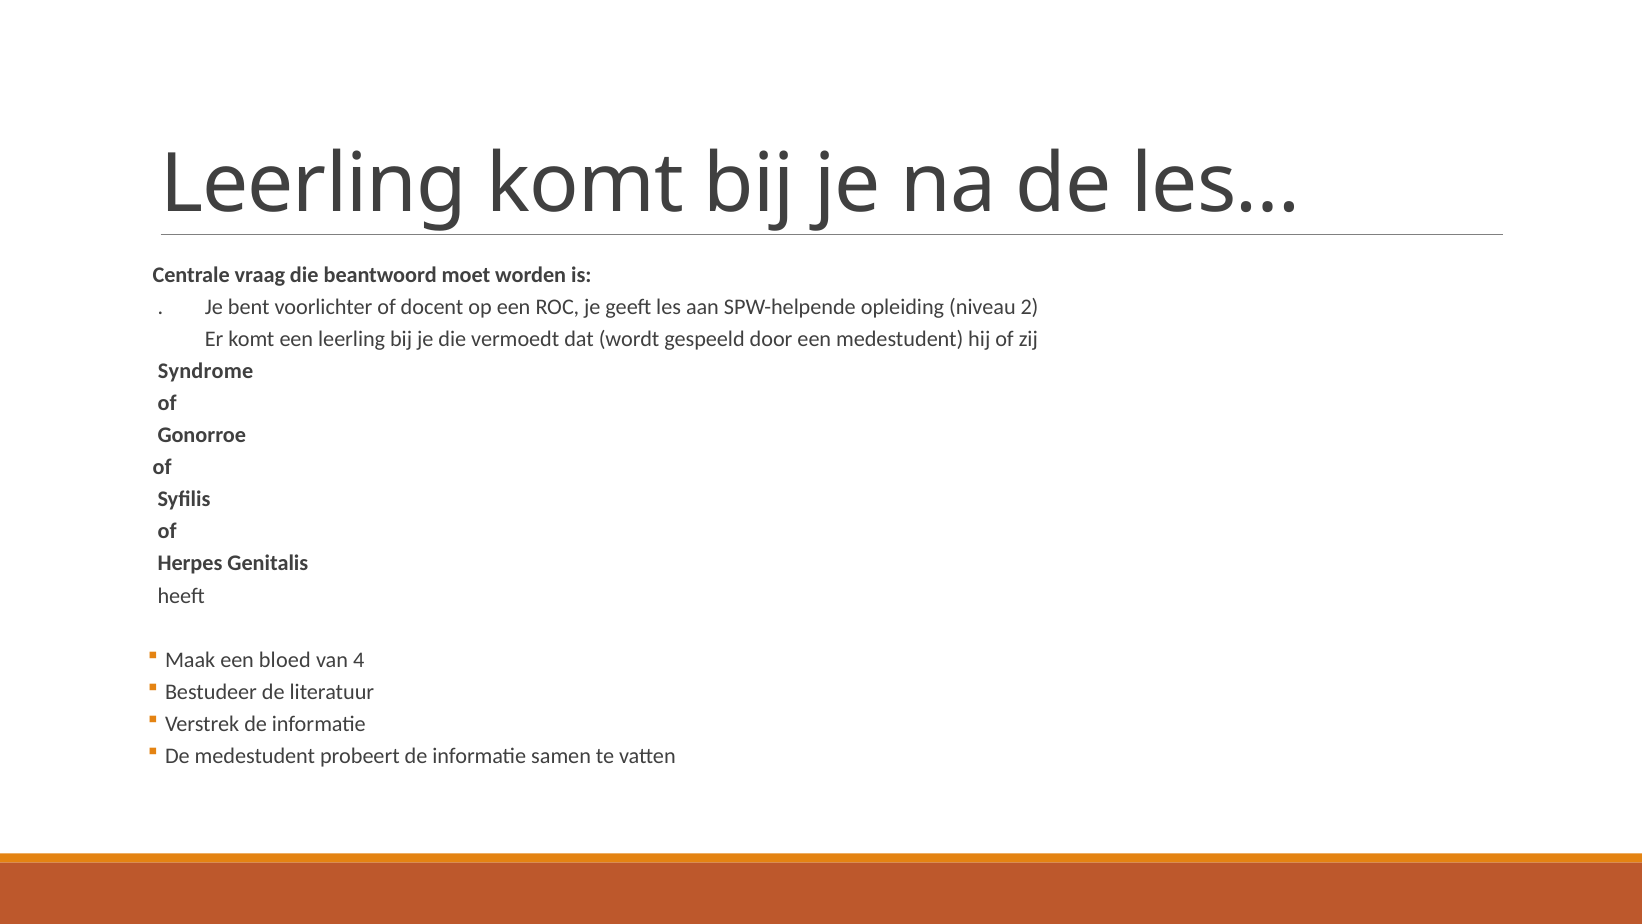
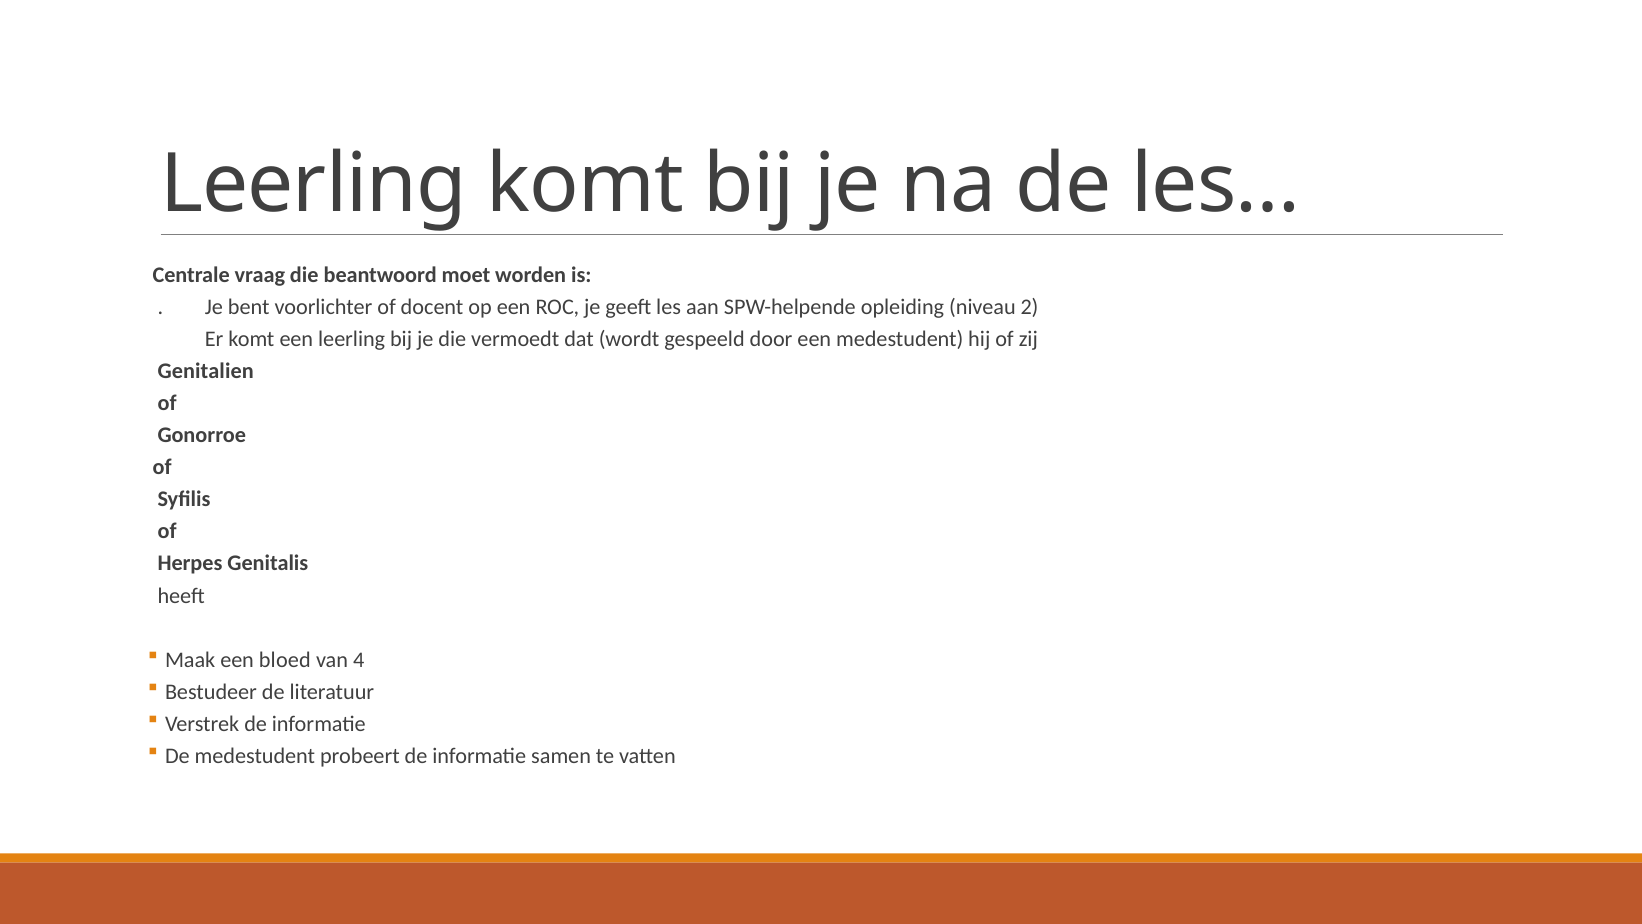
Syndrome: Syndrome -> Genitalien
